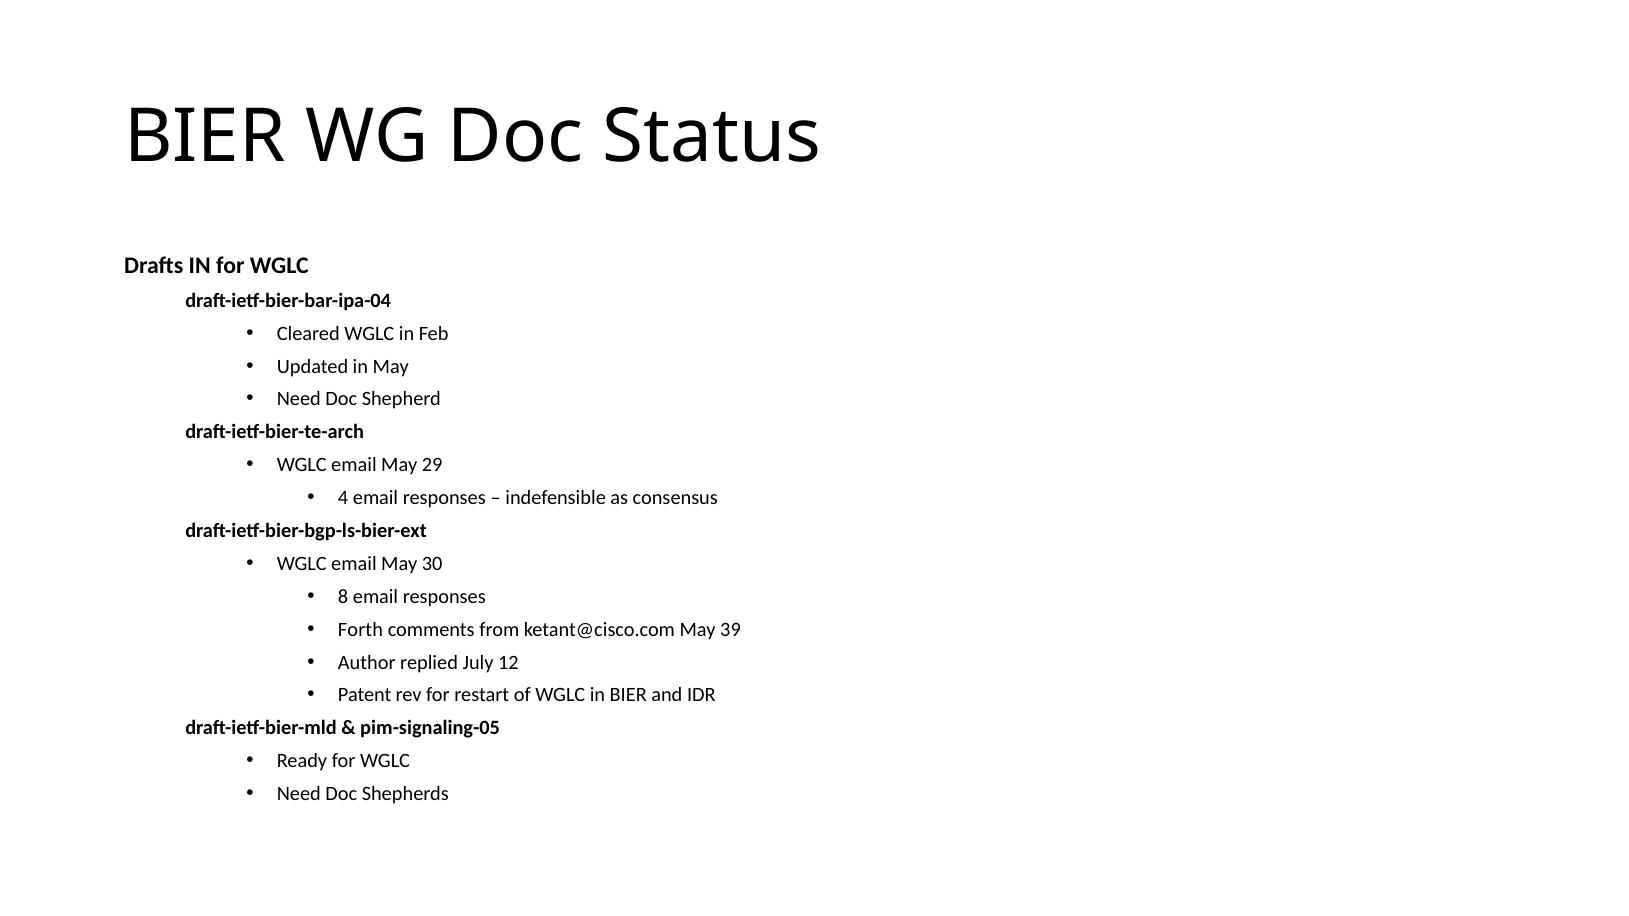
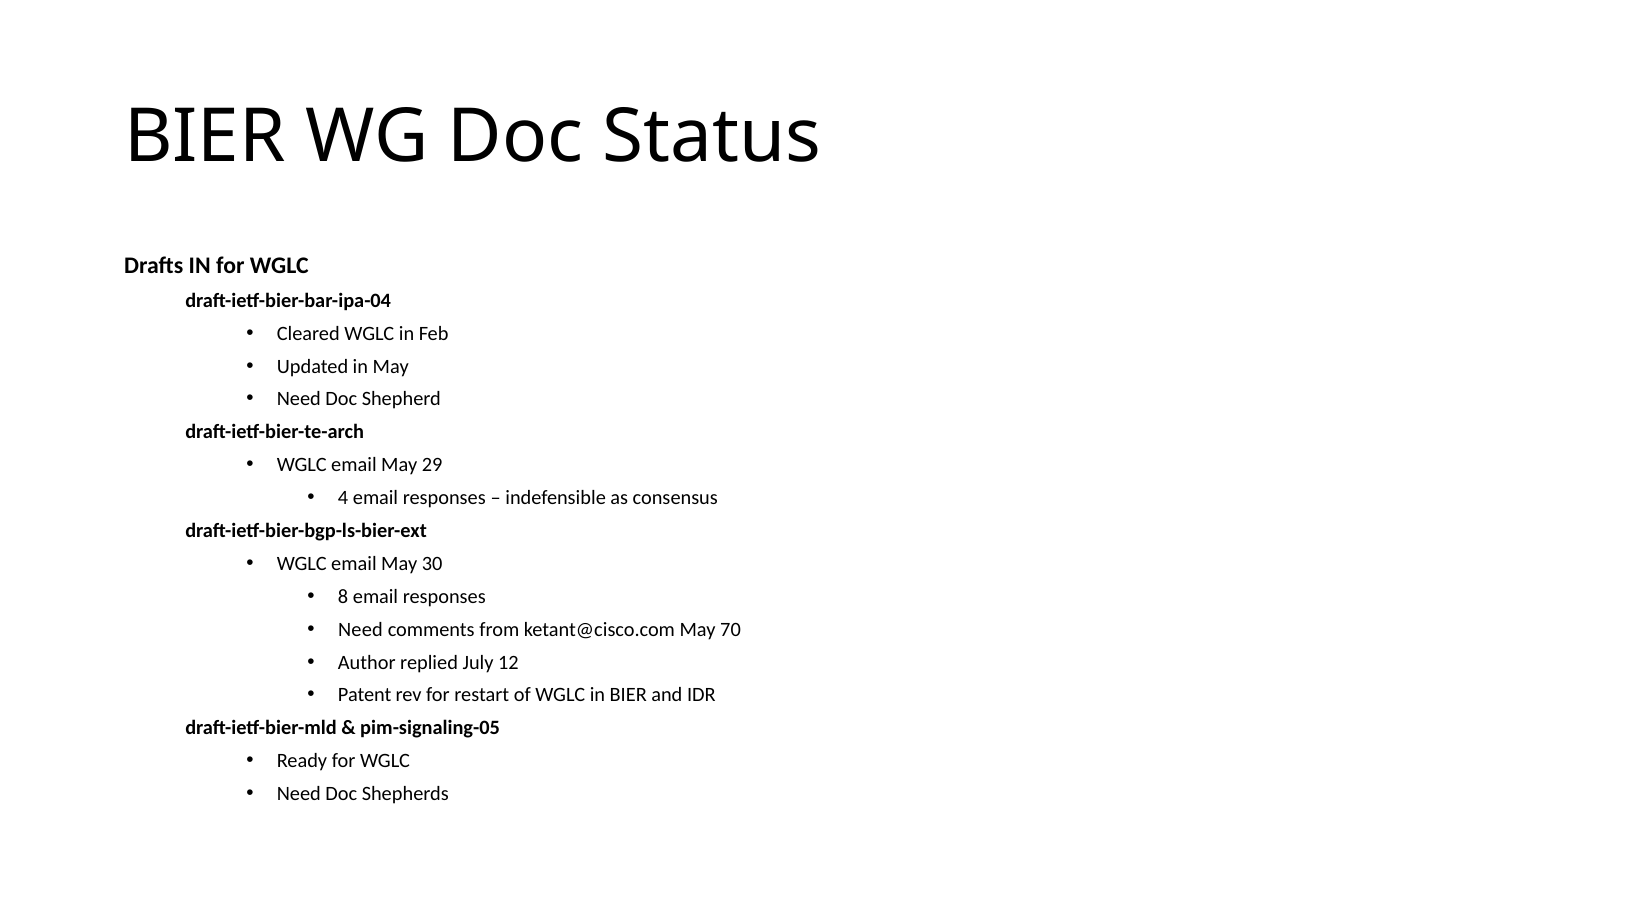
Forth at (361, 630): Forth -> Need
39: 39 -> 70
